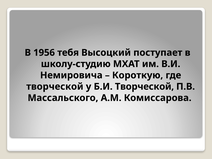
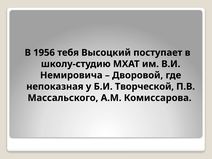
Короткую: Короткую -> Дворовой
творческой at (55, 87): творческой -> непоказная
